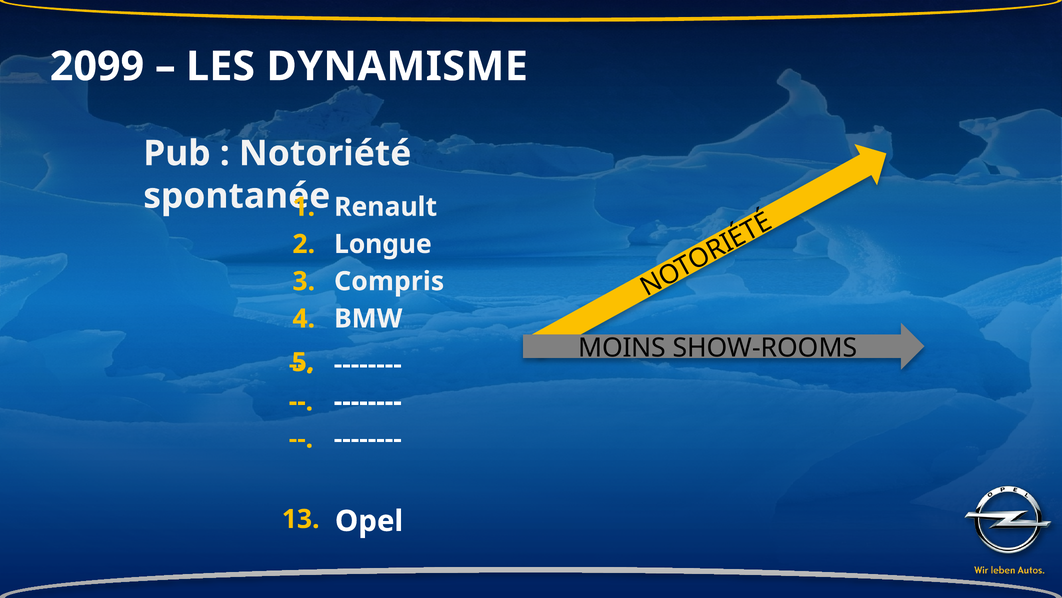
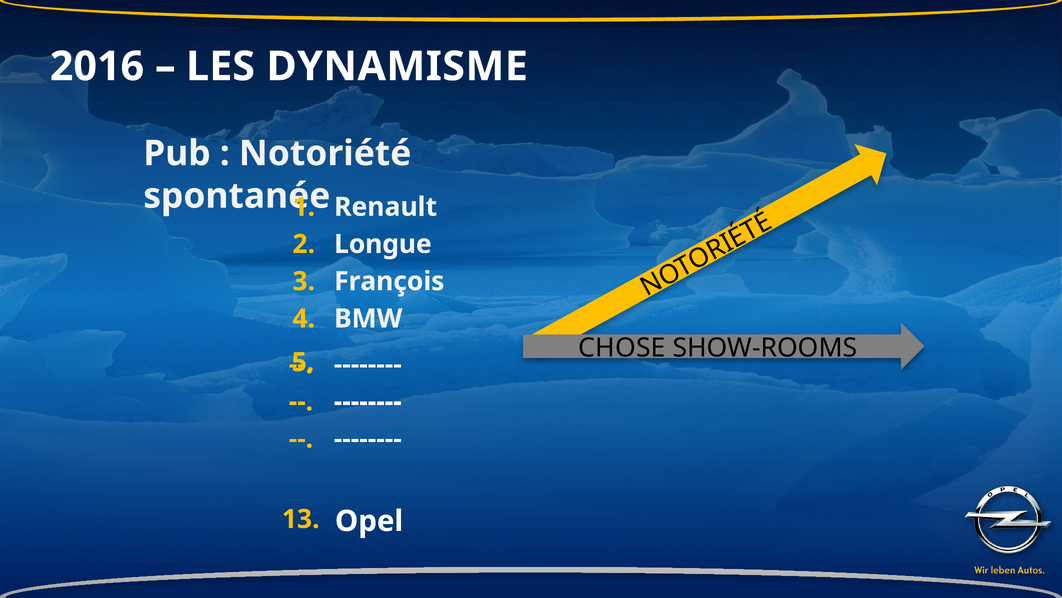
2099: 2099 -> 2016
Compris: Compris -> François
MOINS: MOINS -> CHOSE
